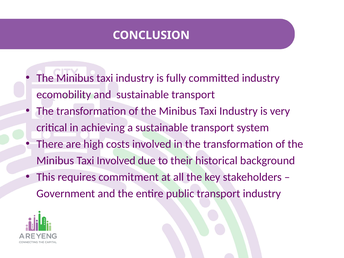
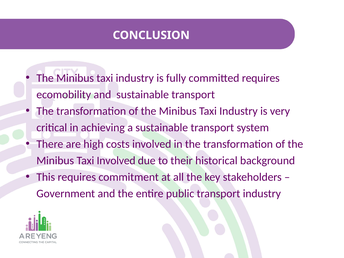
committed industry: industry -> requires
